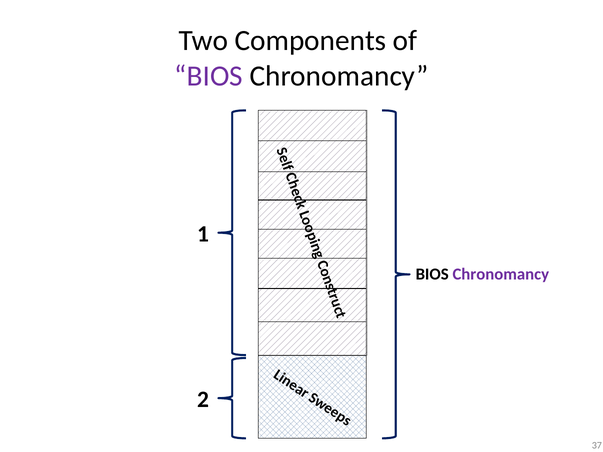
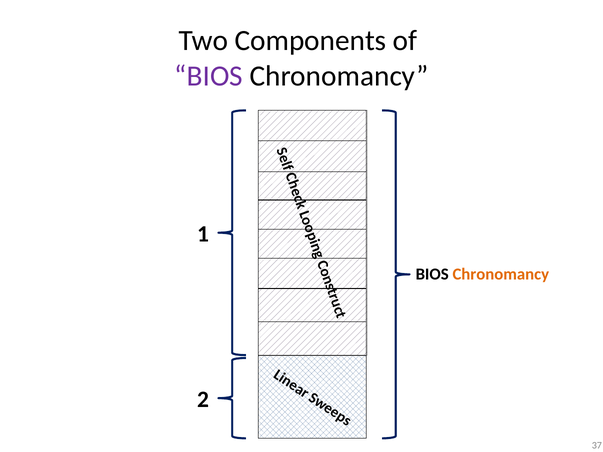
Chronomancy at (501, 275) colour: purple -> orange
